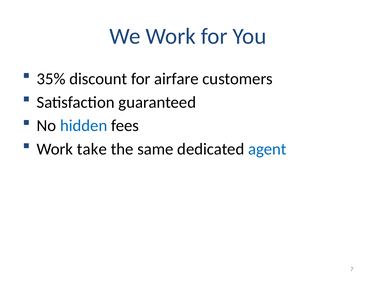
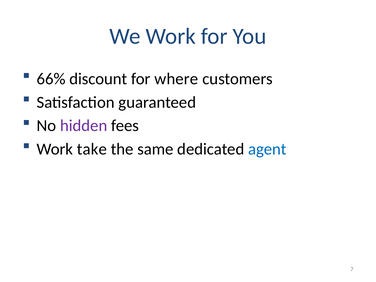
35%: 35% -> 66%
airfare: airfare -> where
hidden colour: blue -> purple
